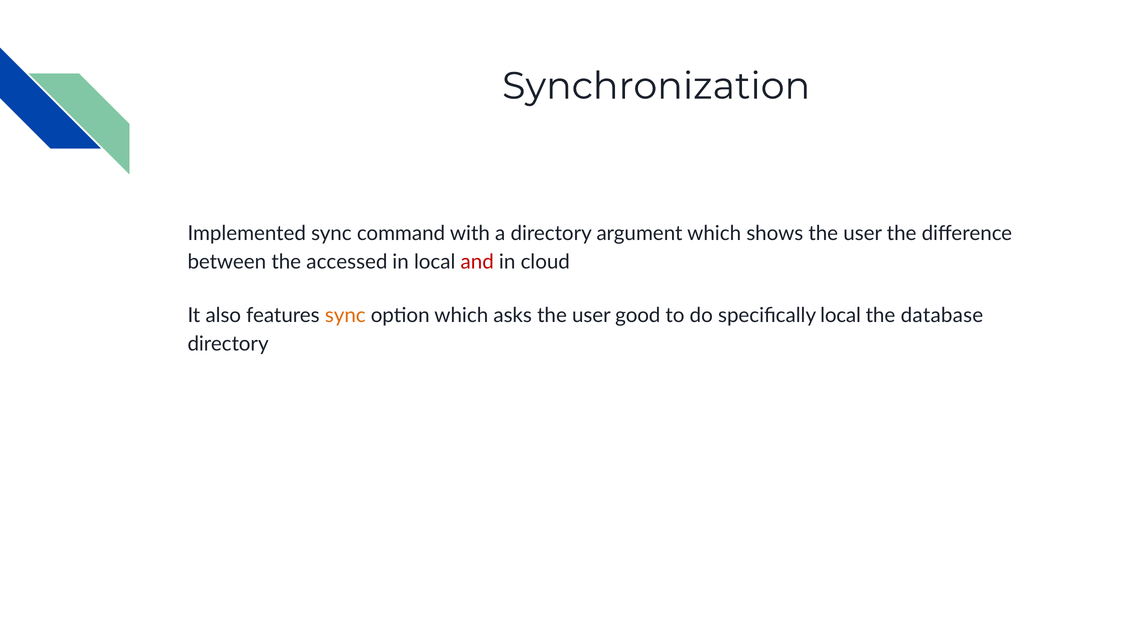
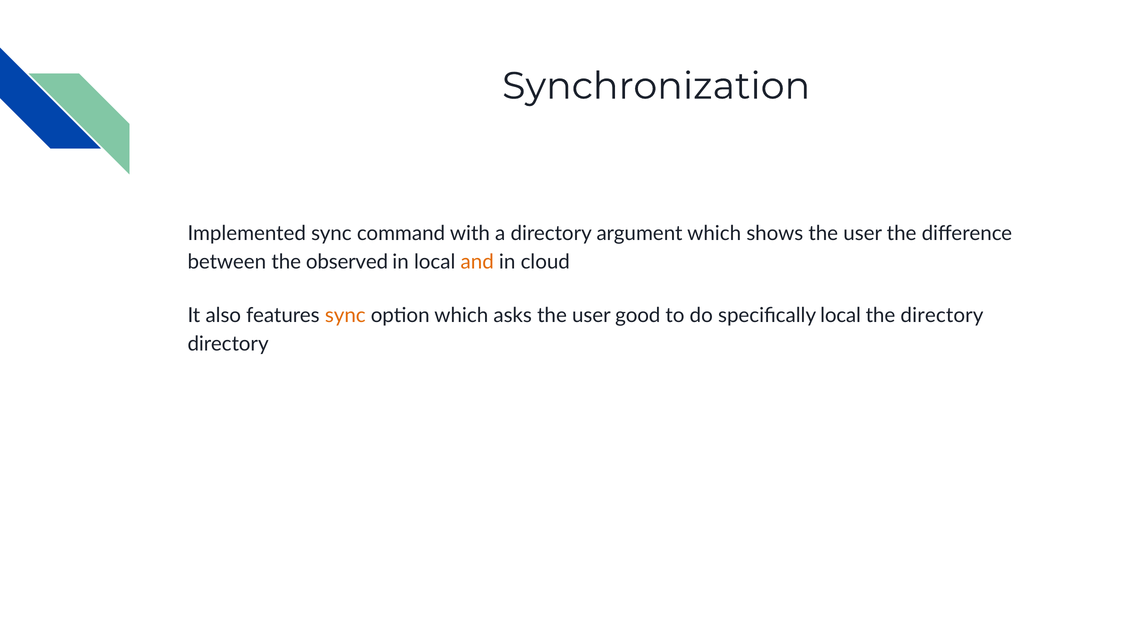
accessed: accessed -> observed
and colour: red -> orange
the database: database -> directory
